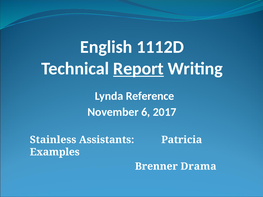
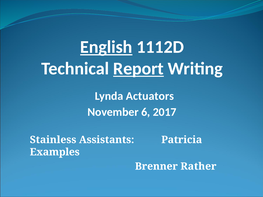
English underline: none -> present
Reference: Reference -> Actuators
Drama: Drama -> Rather
